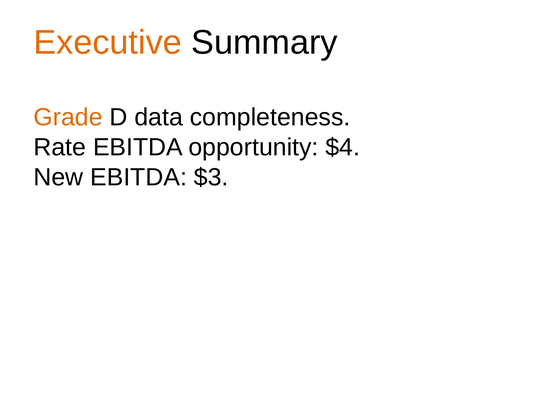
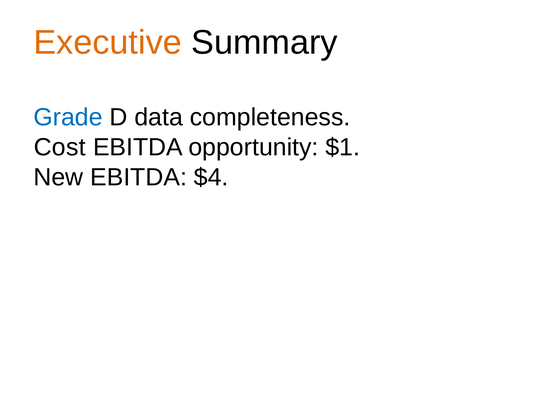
Grade colour: orange -> blue
Rate: Rate -> Cost
$4: $4 -> $1
$3: $3 -> $4
